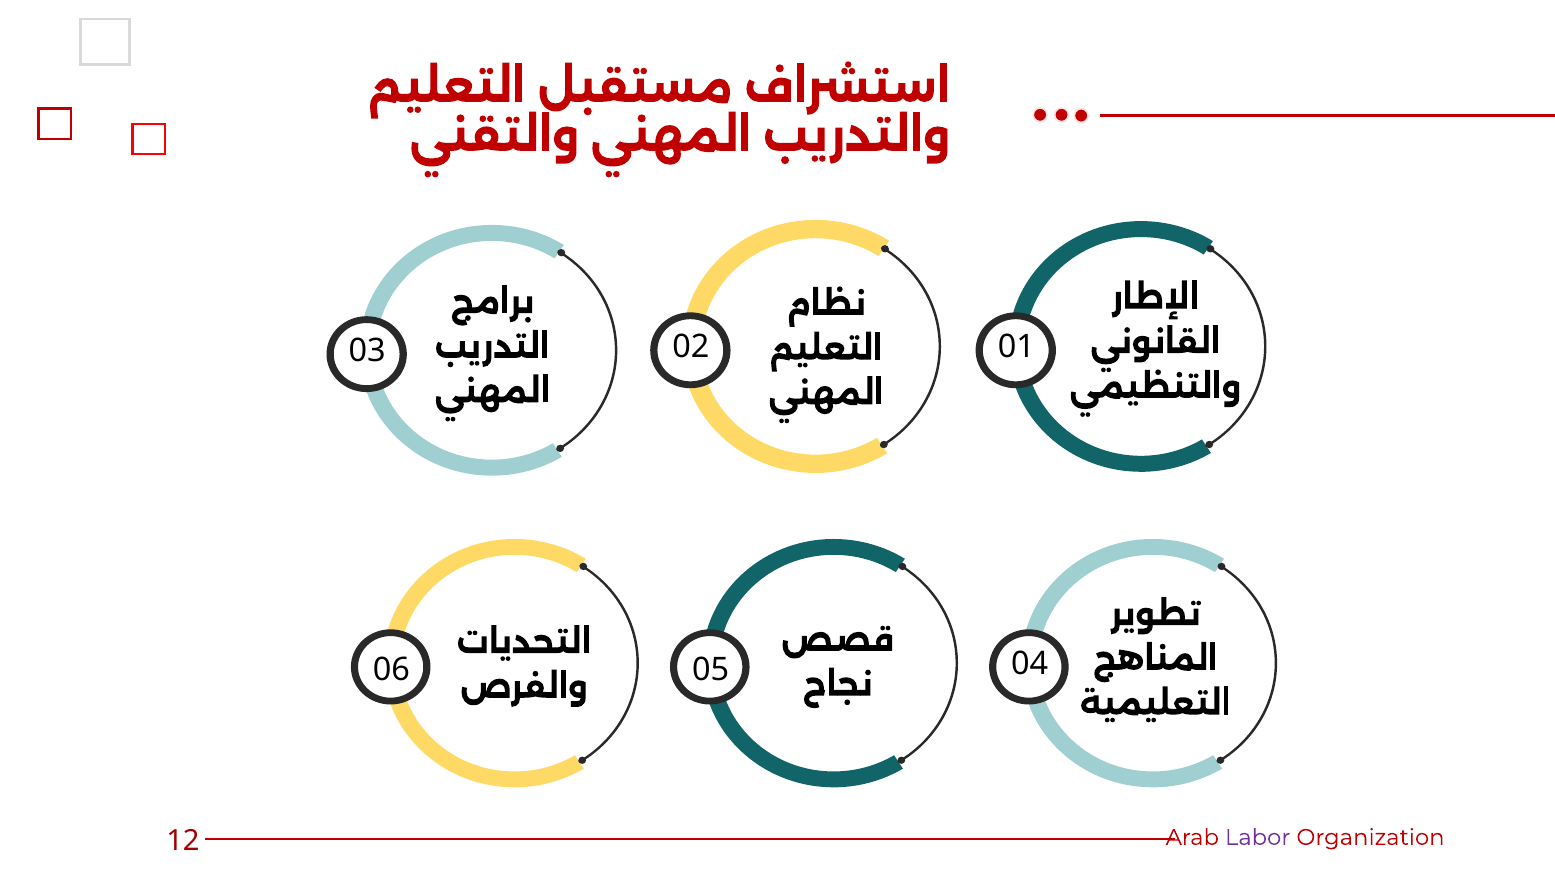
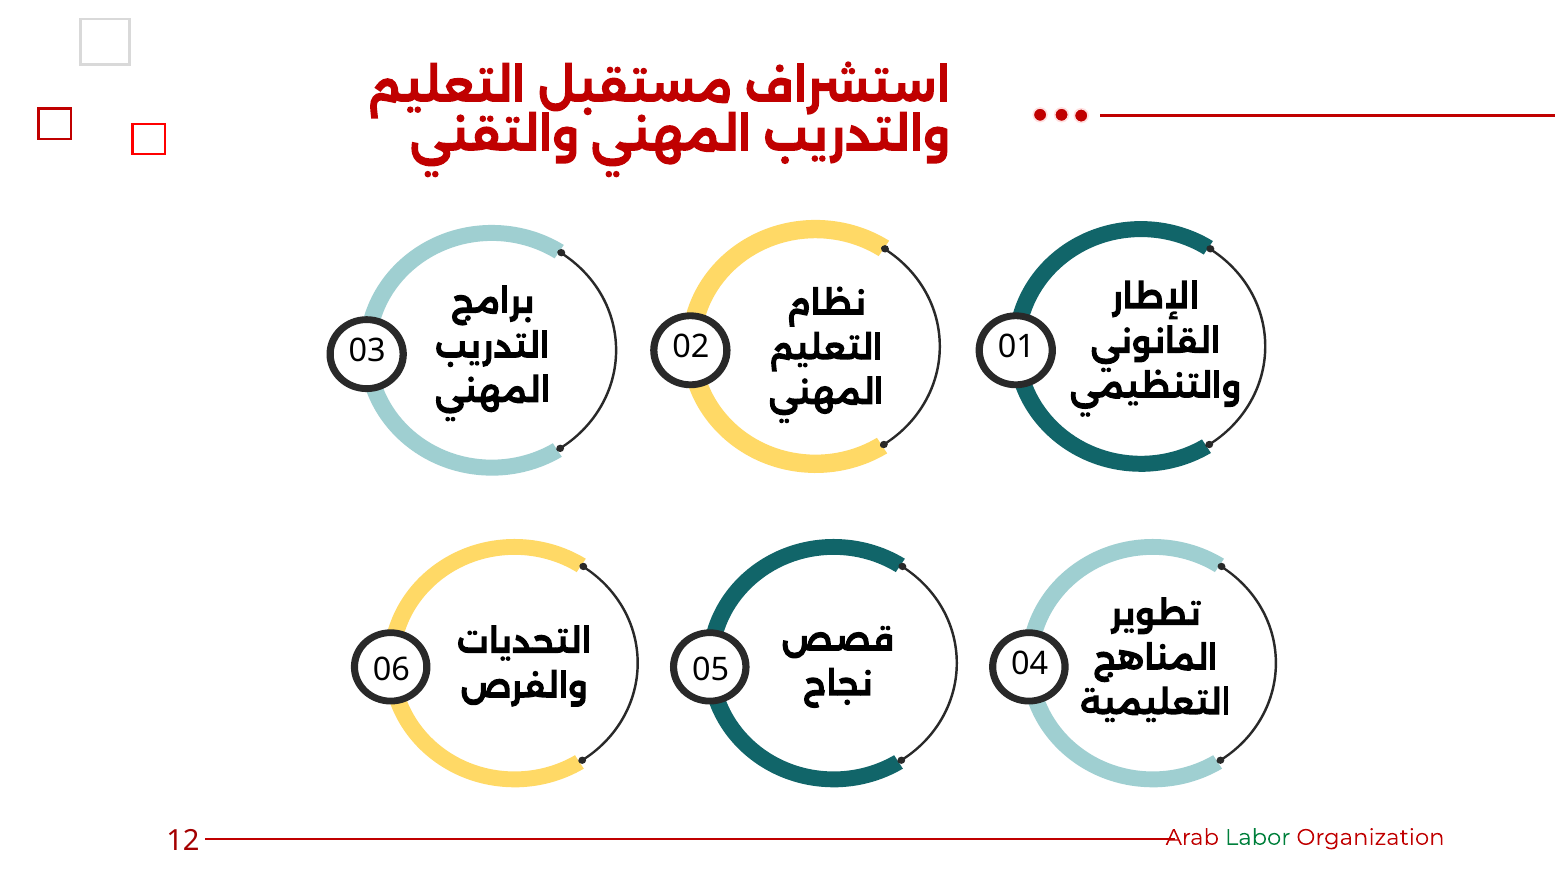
Labor colour: purple -> green
